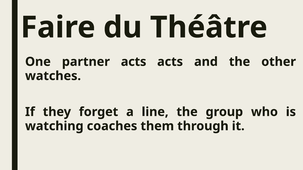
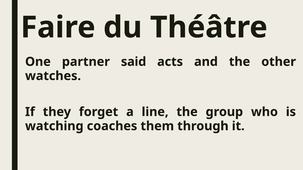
partner acts: acts -> said
